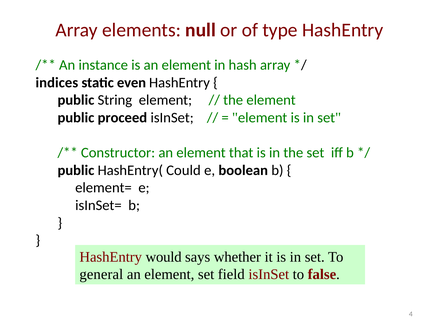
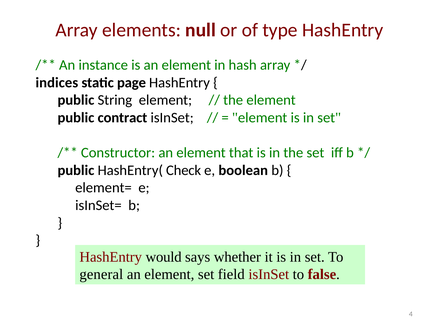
even: even -> page
proceed: proceed -> contract
Could: Could -> Check
